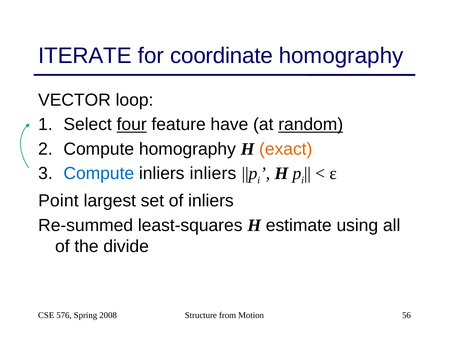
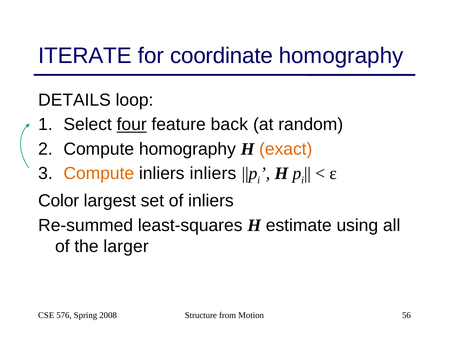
VECTOR: VECTOR -> DETAILS
have: have -> back
random underline: present -> none
Compute at (99, 173) colour: blue -> orange
Point: Point -> Color
divide: divide -> larger
